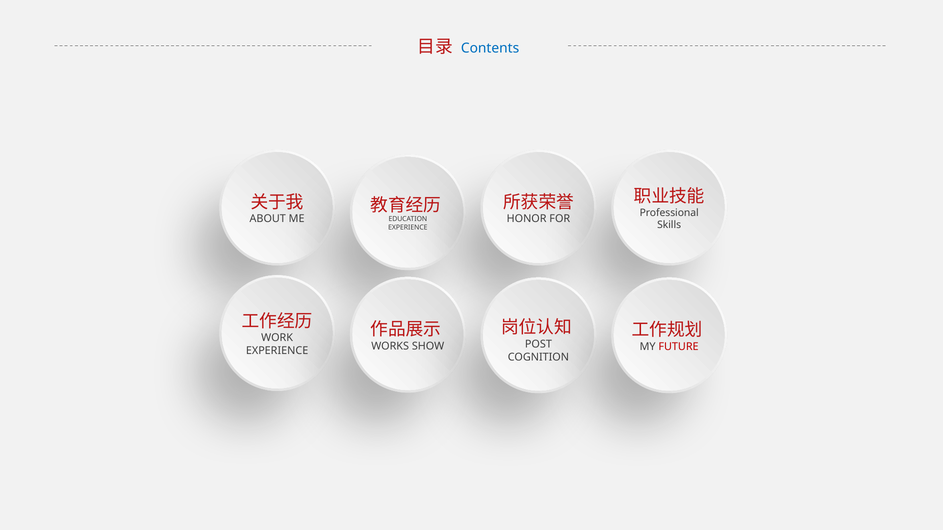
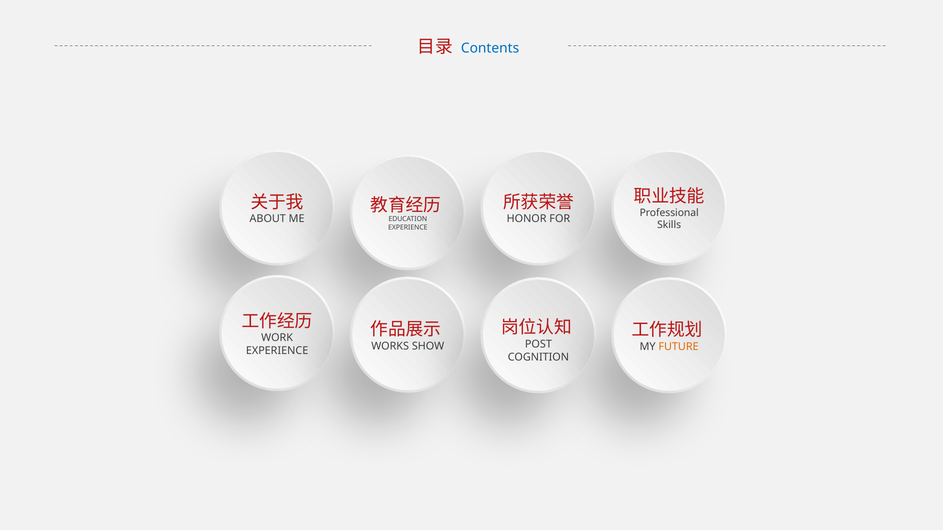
FUTURE colour: red -> orange
